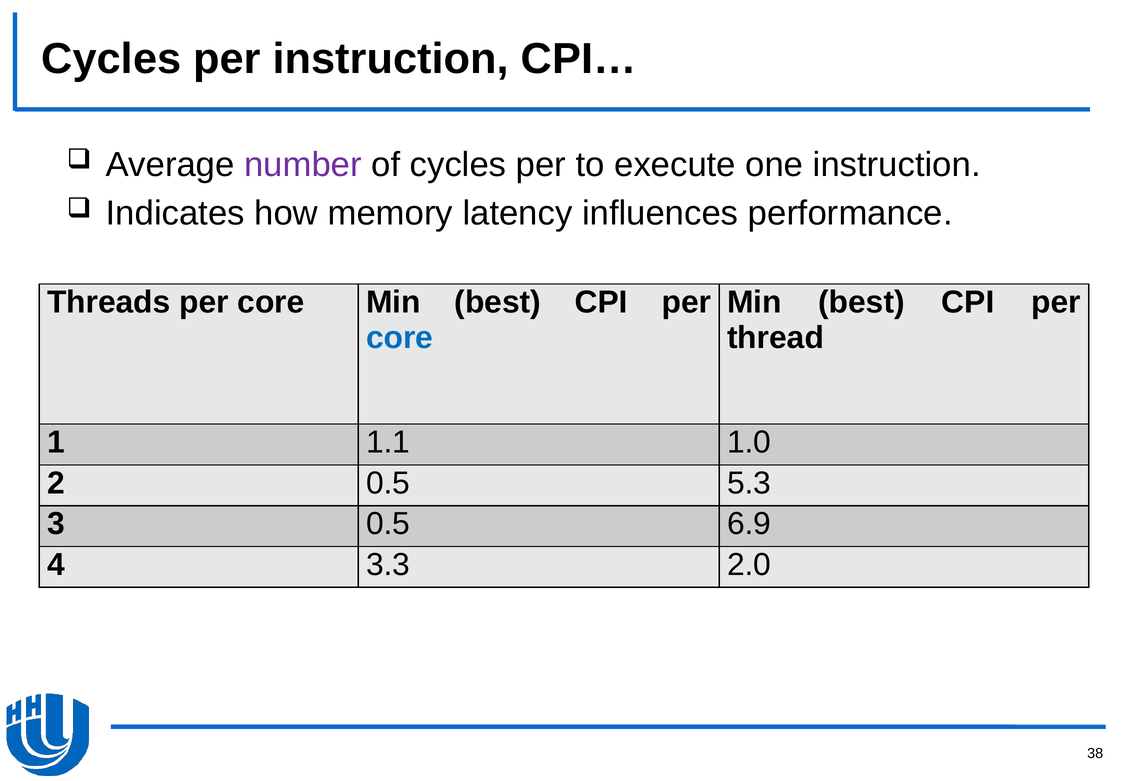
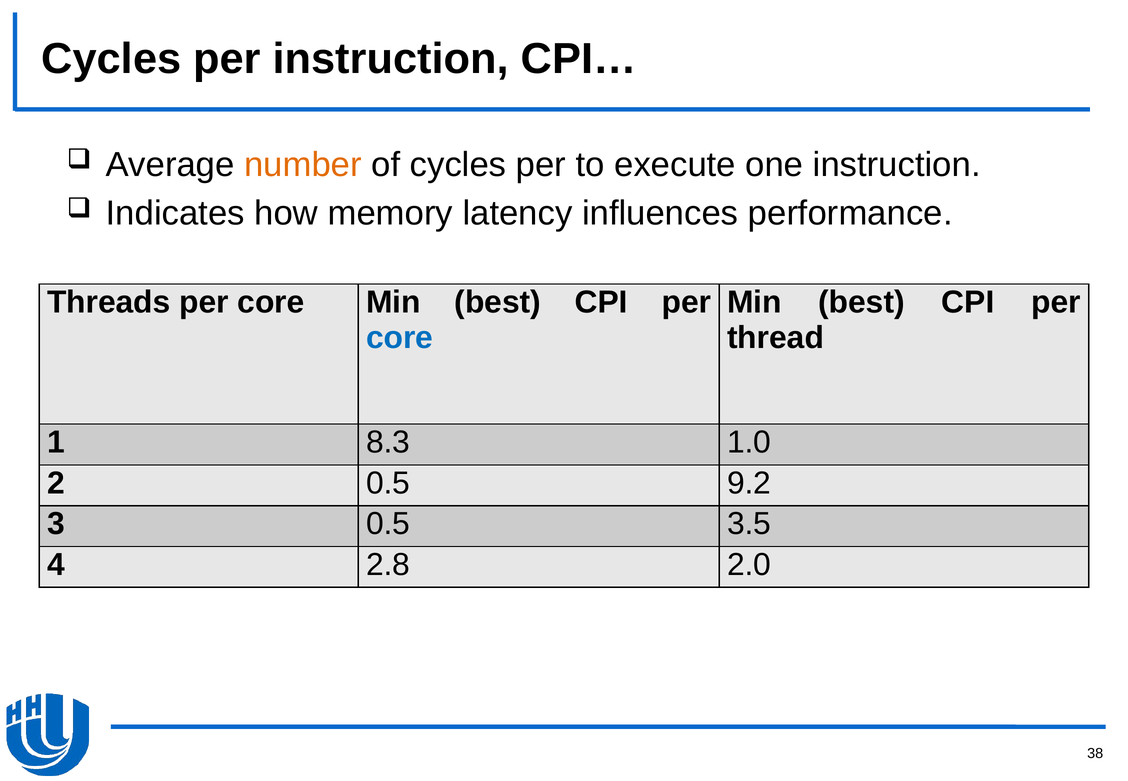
number colour: purple -> orange
1.1: 1.1 -> 8.3
5.3: 5.3 -> 9.2
6.9: 6.9 -> 3.5
3.3: 3.3 -> 2.8
